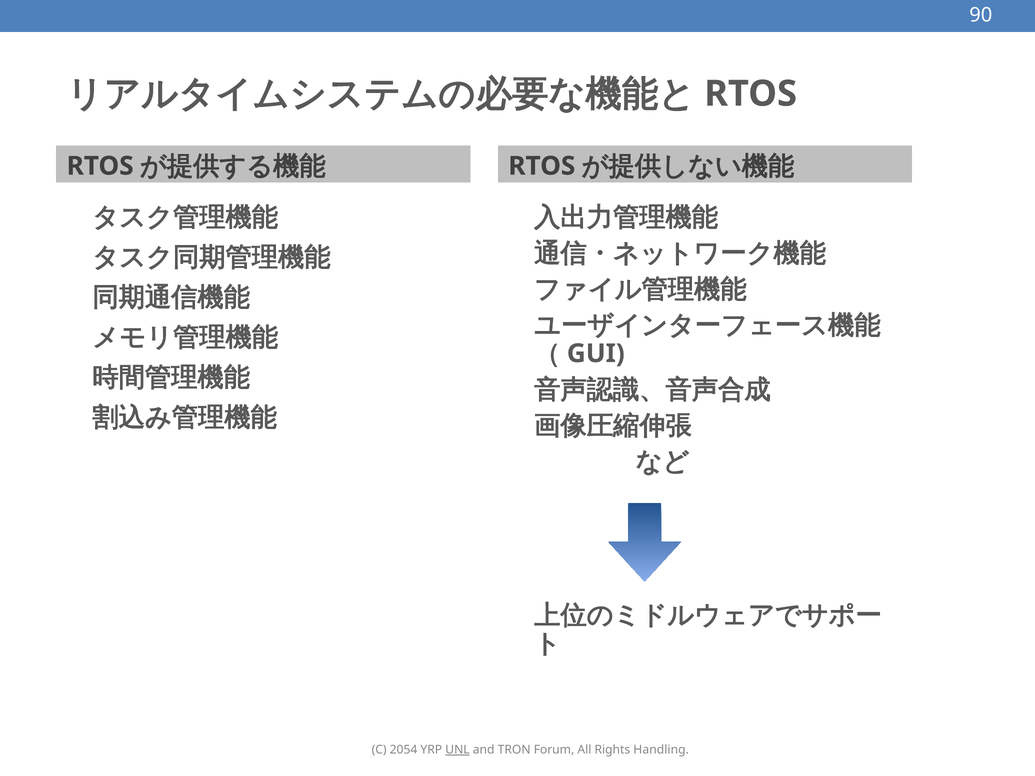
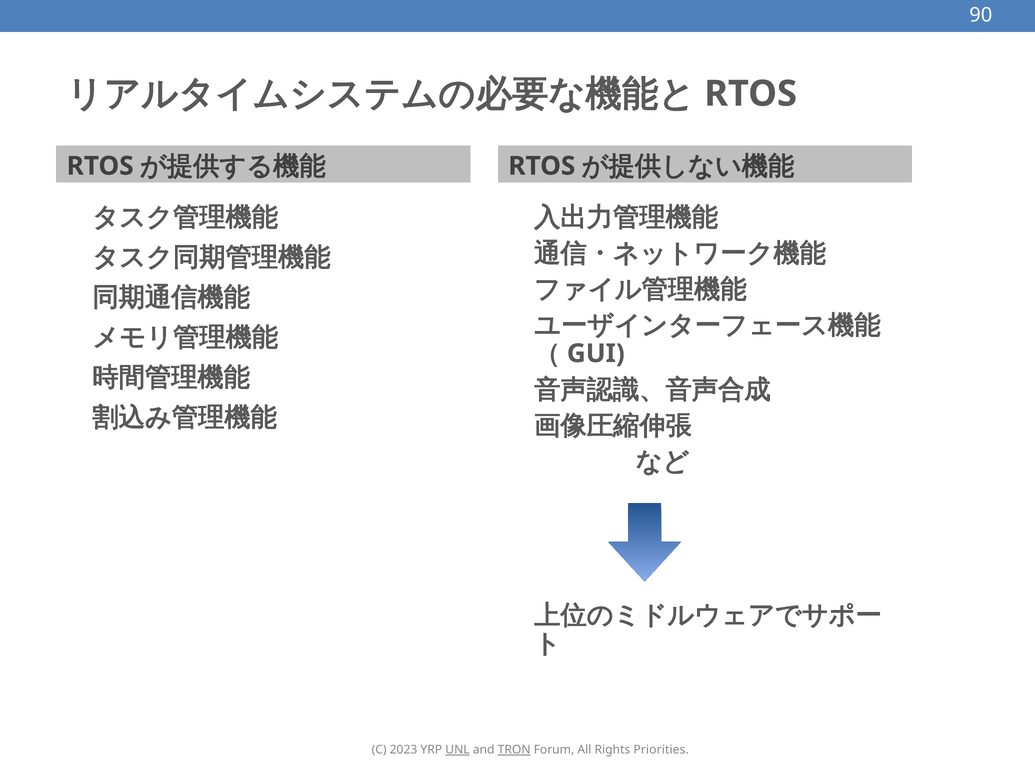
2054: 2054 -> 2023
TRON underline: none -> present
Handling: Handling -> Priorities
